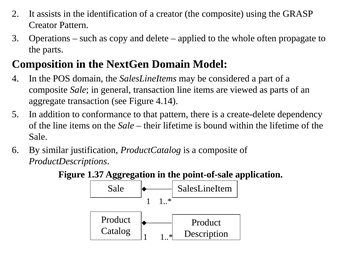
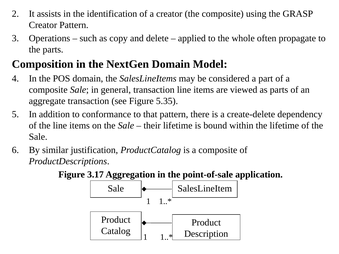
4.14: 4.14 -> 5.35
1.37: 1.37 -> 3.17
